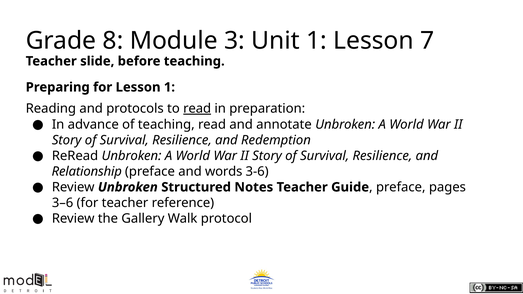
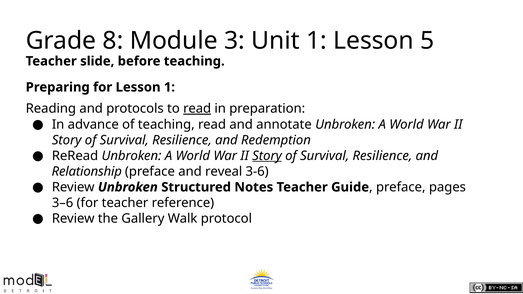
7: 7 -> 5
Story at (267, 156) underline: none -> present
words: words -> reveal
